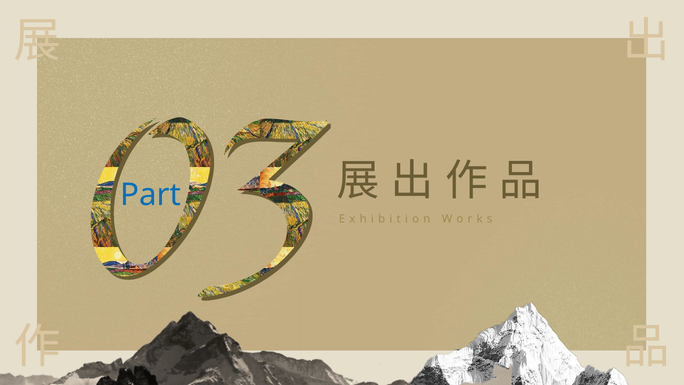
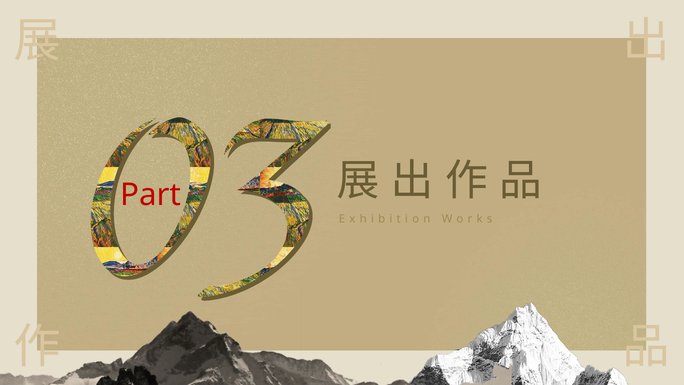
Part colour: blue -> red
